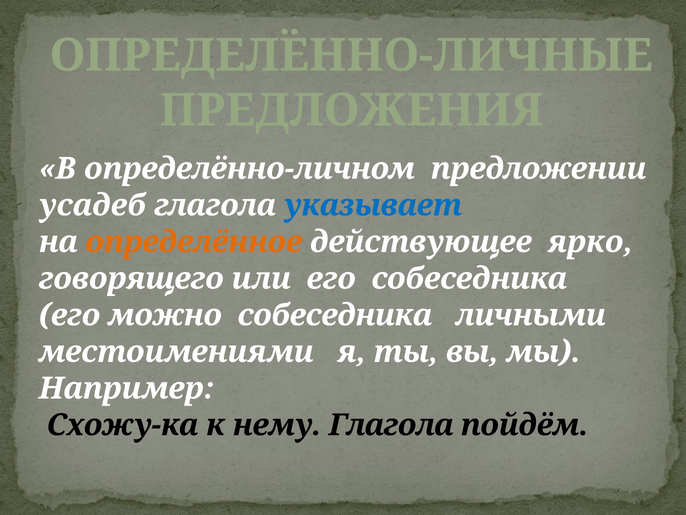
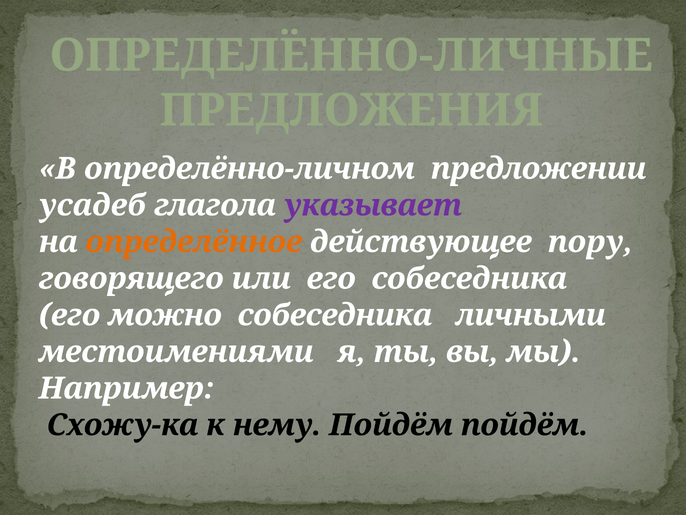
указывает colour: blue -> purple
ярко: ярко -> пору
нему Глагола: Глагола -> Пойдём
